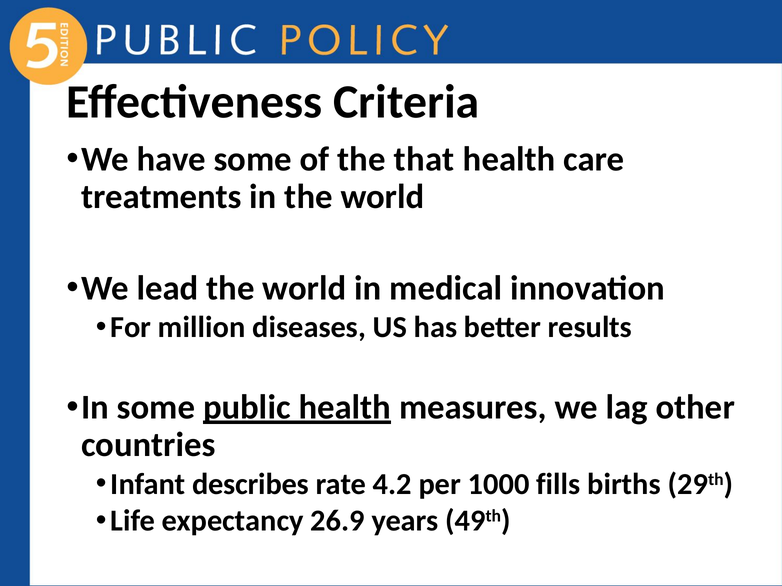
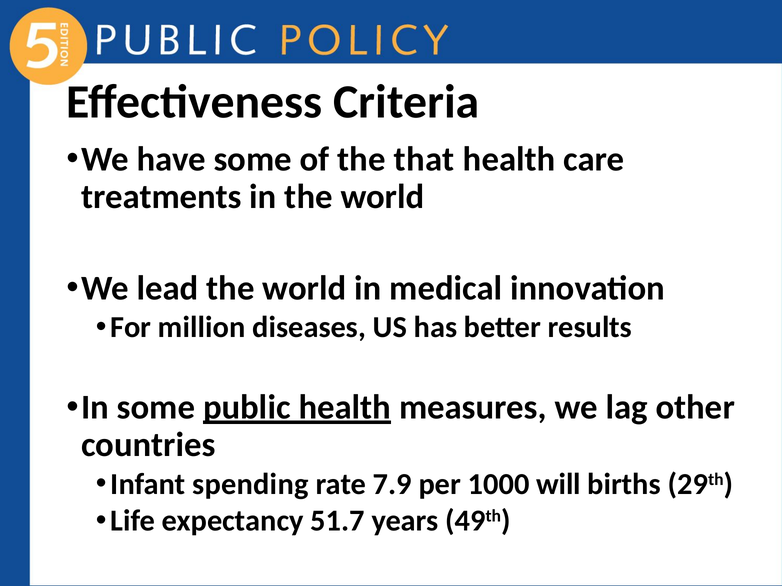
describes: describes -> spending
4.2: 4.2 -> 7.9
fills: fills -> will
26.9: 26.9 -> 51.7
